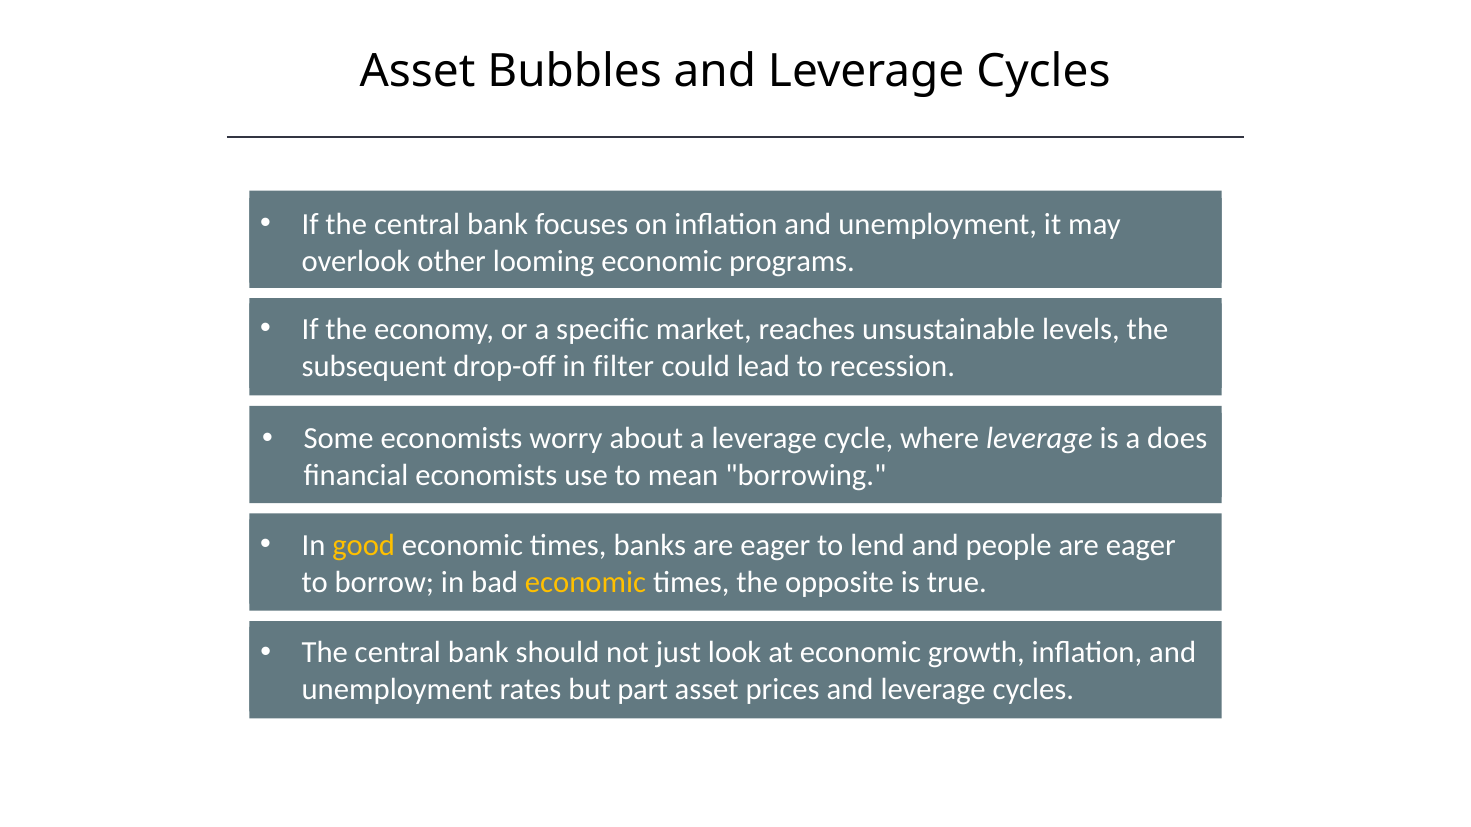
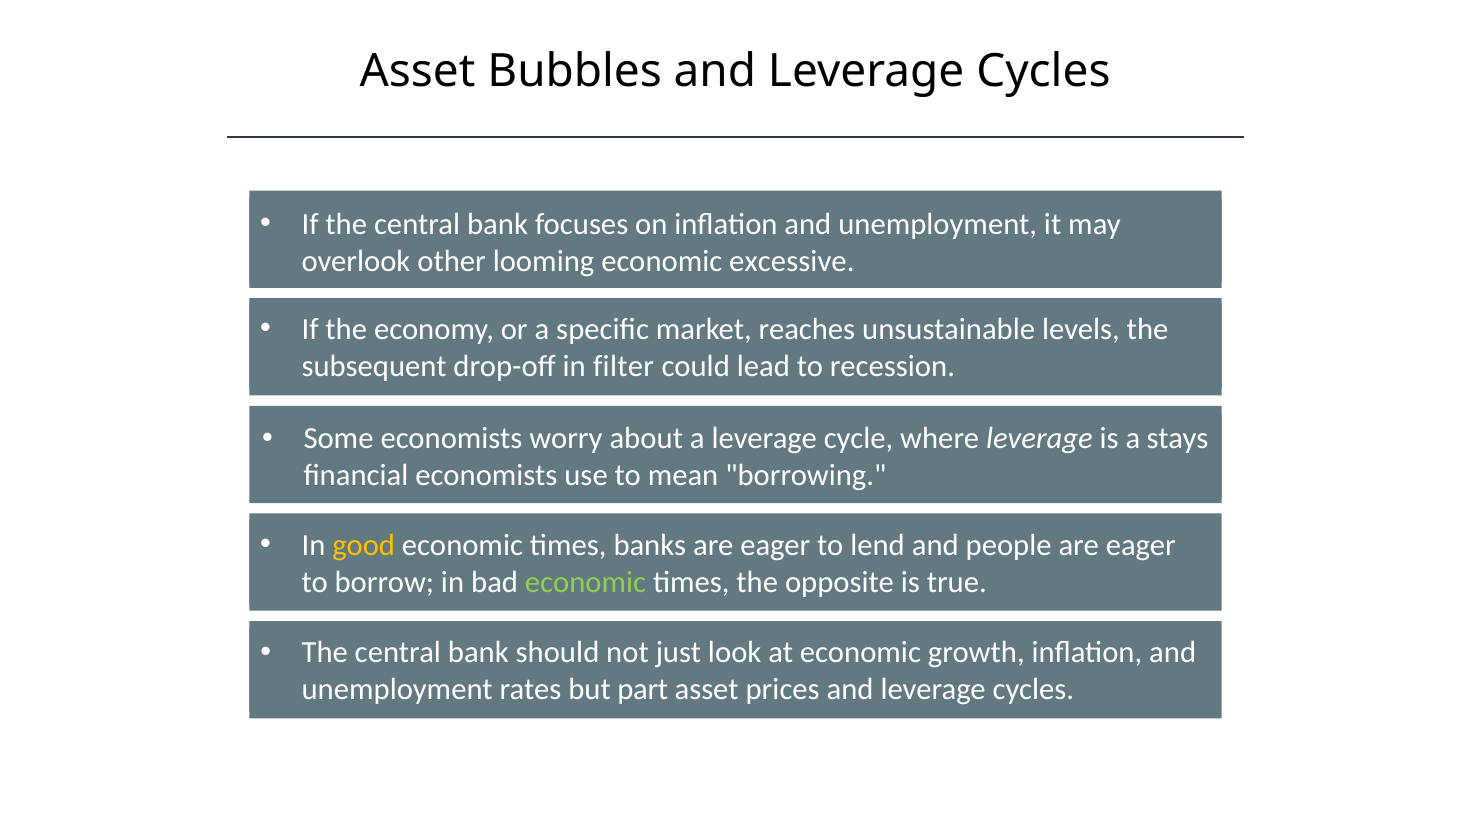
programs: programs -> excessive
does: does -> stays
economic at (585, 582) colour: yellow -> light green
